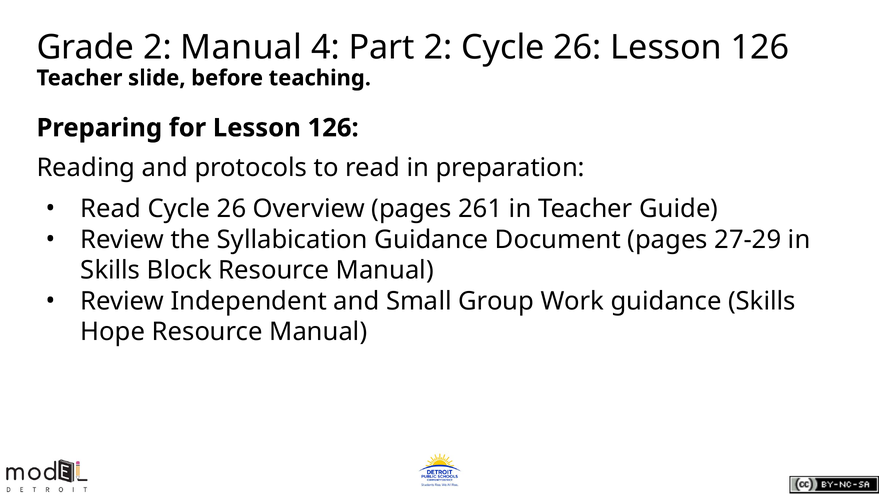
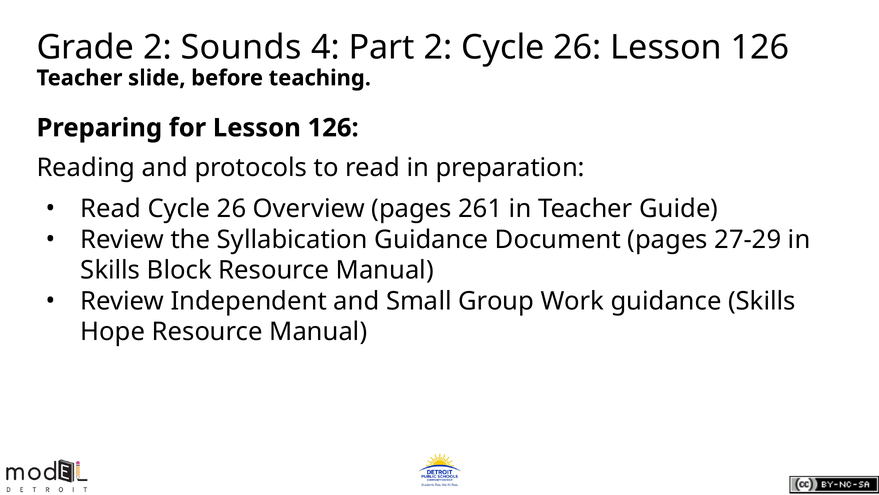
2 Manual: Manual -> Sounds
